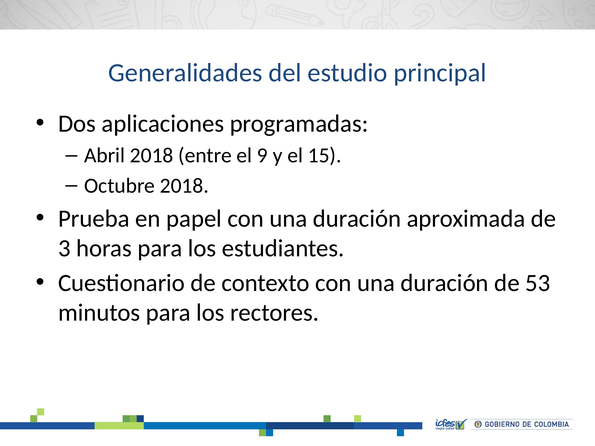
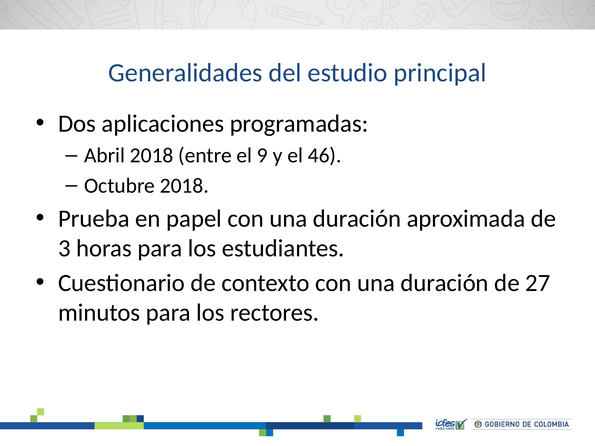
15: 15 -> 46
53: 53 -> 27
